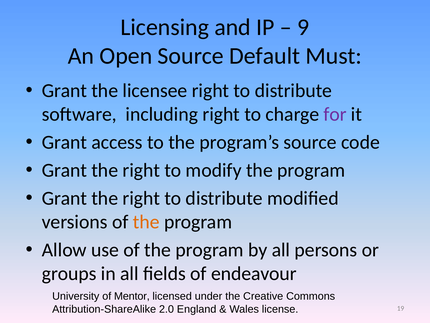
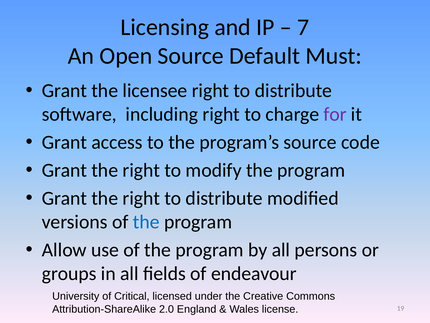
9: 9 -> 7
the at (146, 222) colour: orange -> blue
Mentor: Mentor -> Critical
